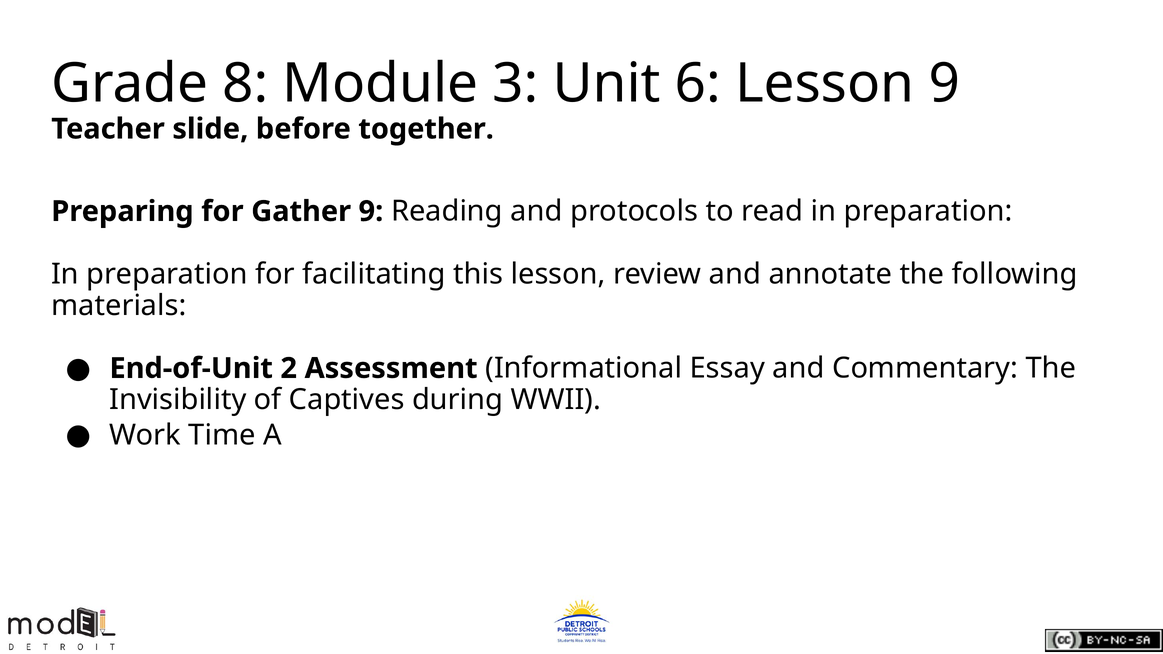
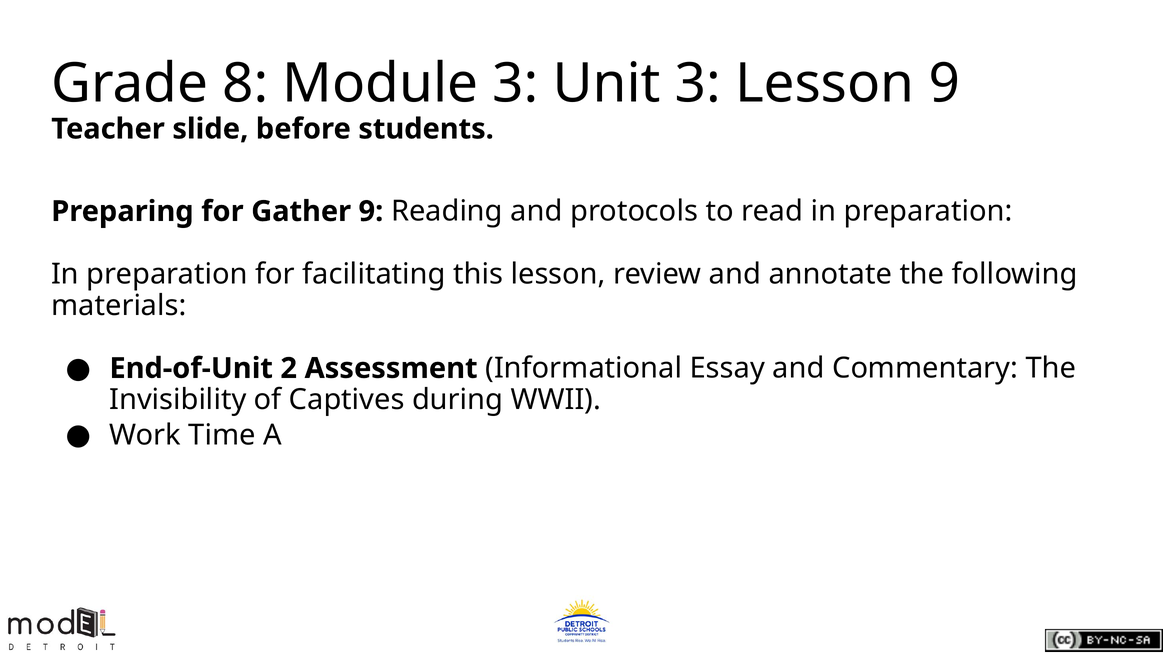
Unit 6: 6 -> 3
together: together -> students
